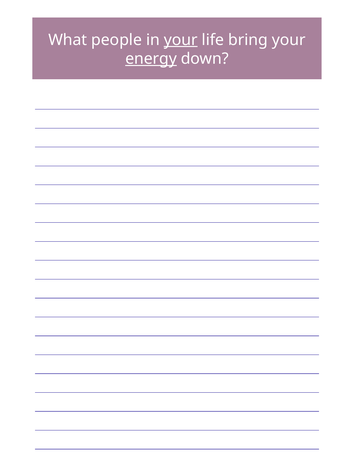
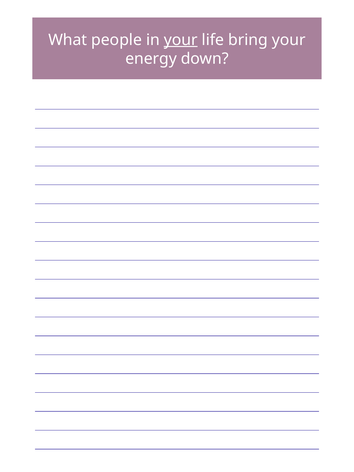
energy underline: present -> none
